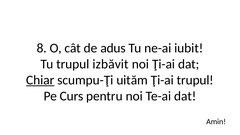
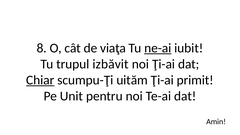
adus: adus -> viaţa
ne-ai underline: none -> present
Ţi-ai trupul: trupul -> primit
Curs: Curs -> Unit
